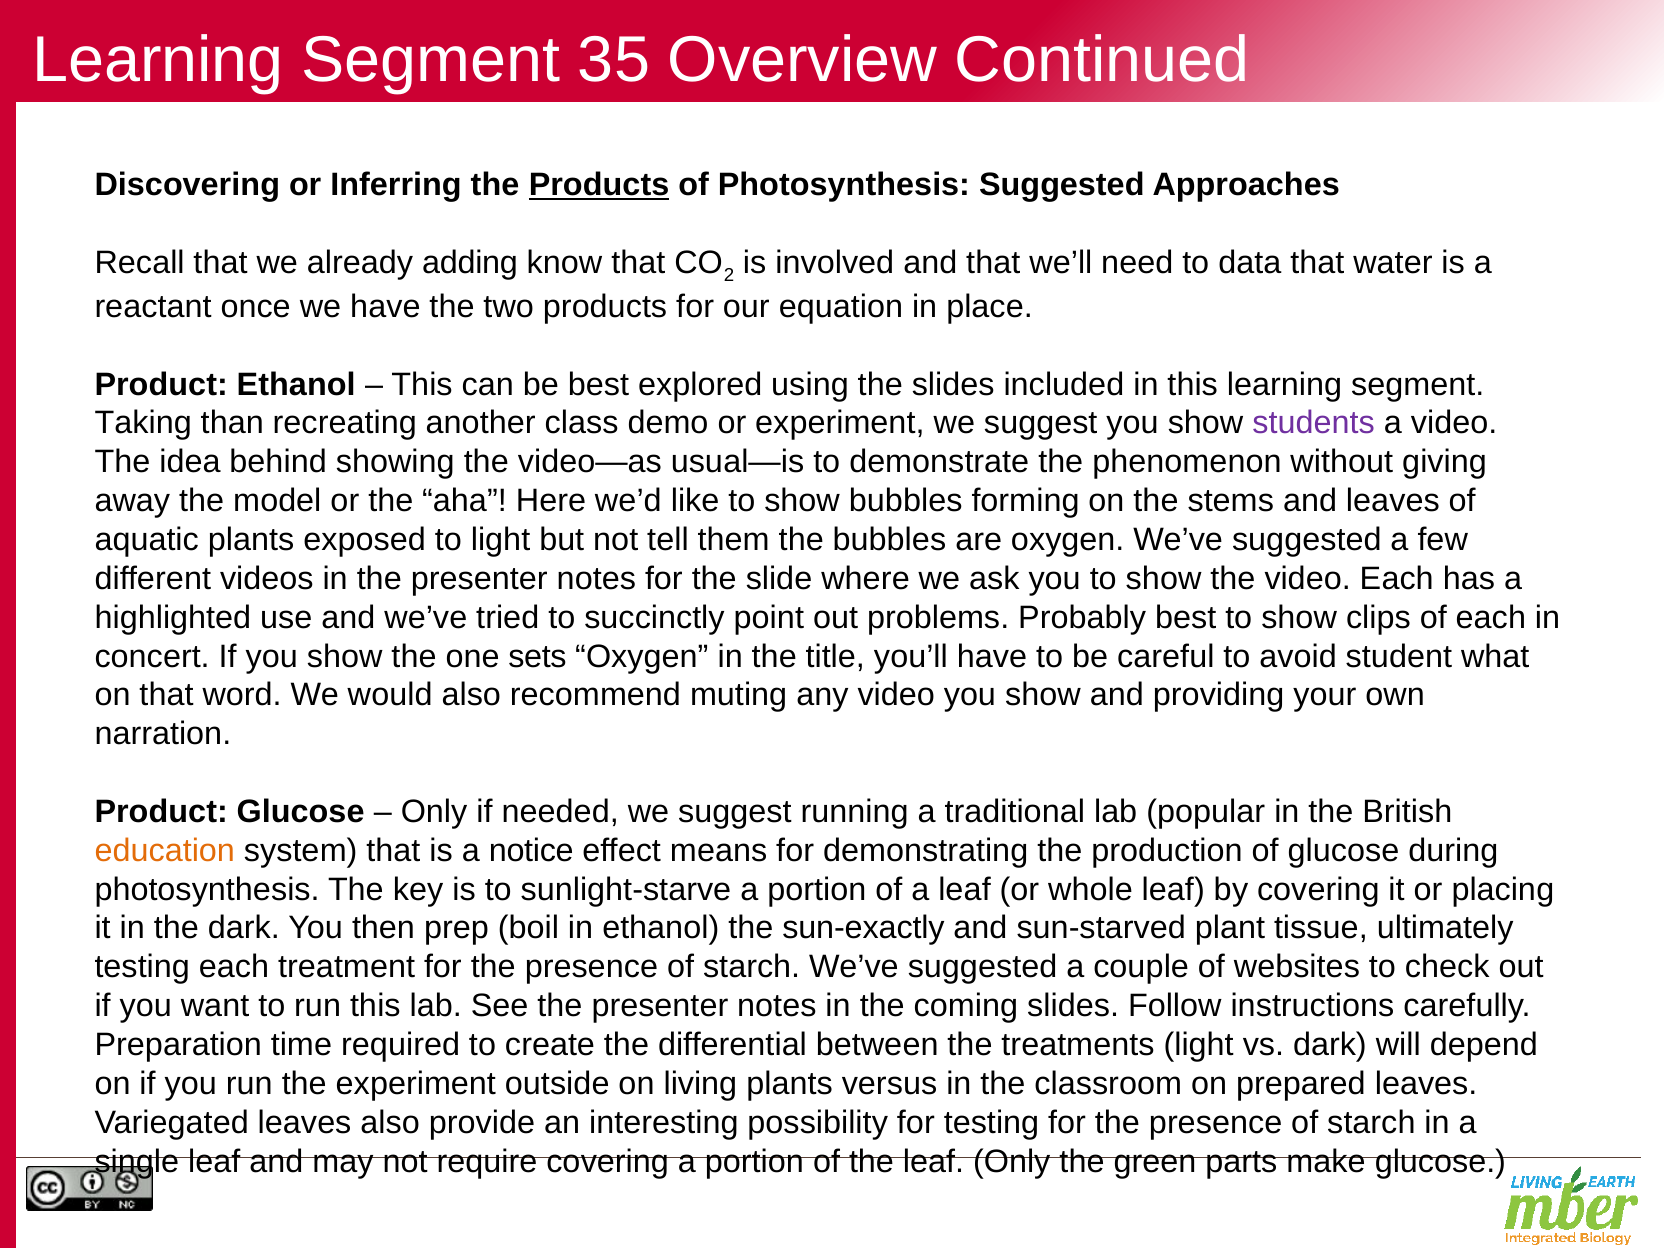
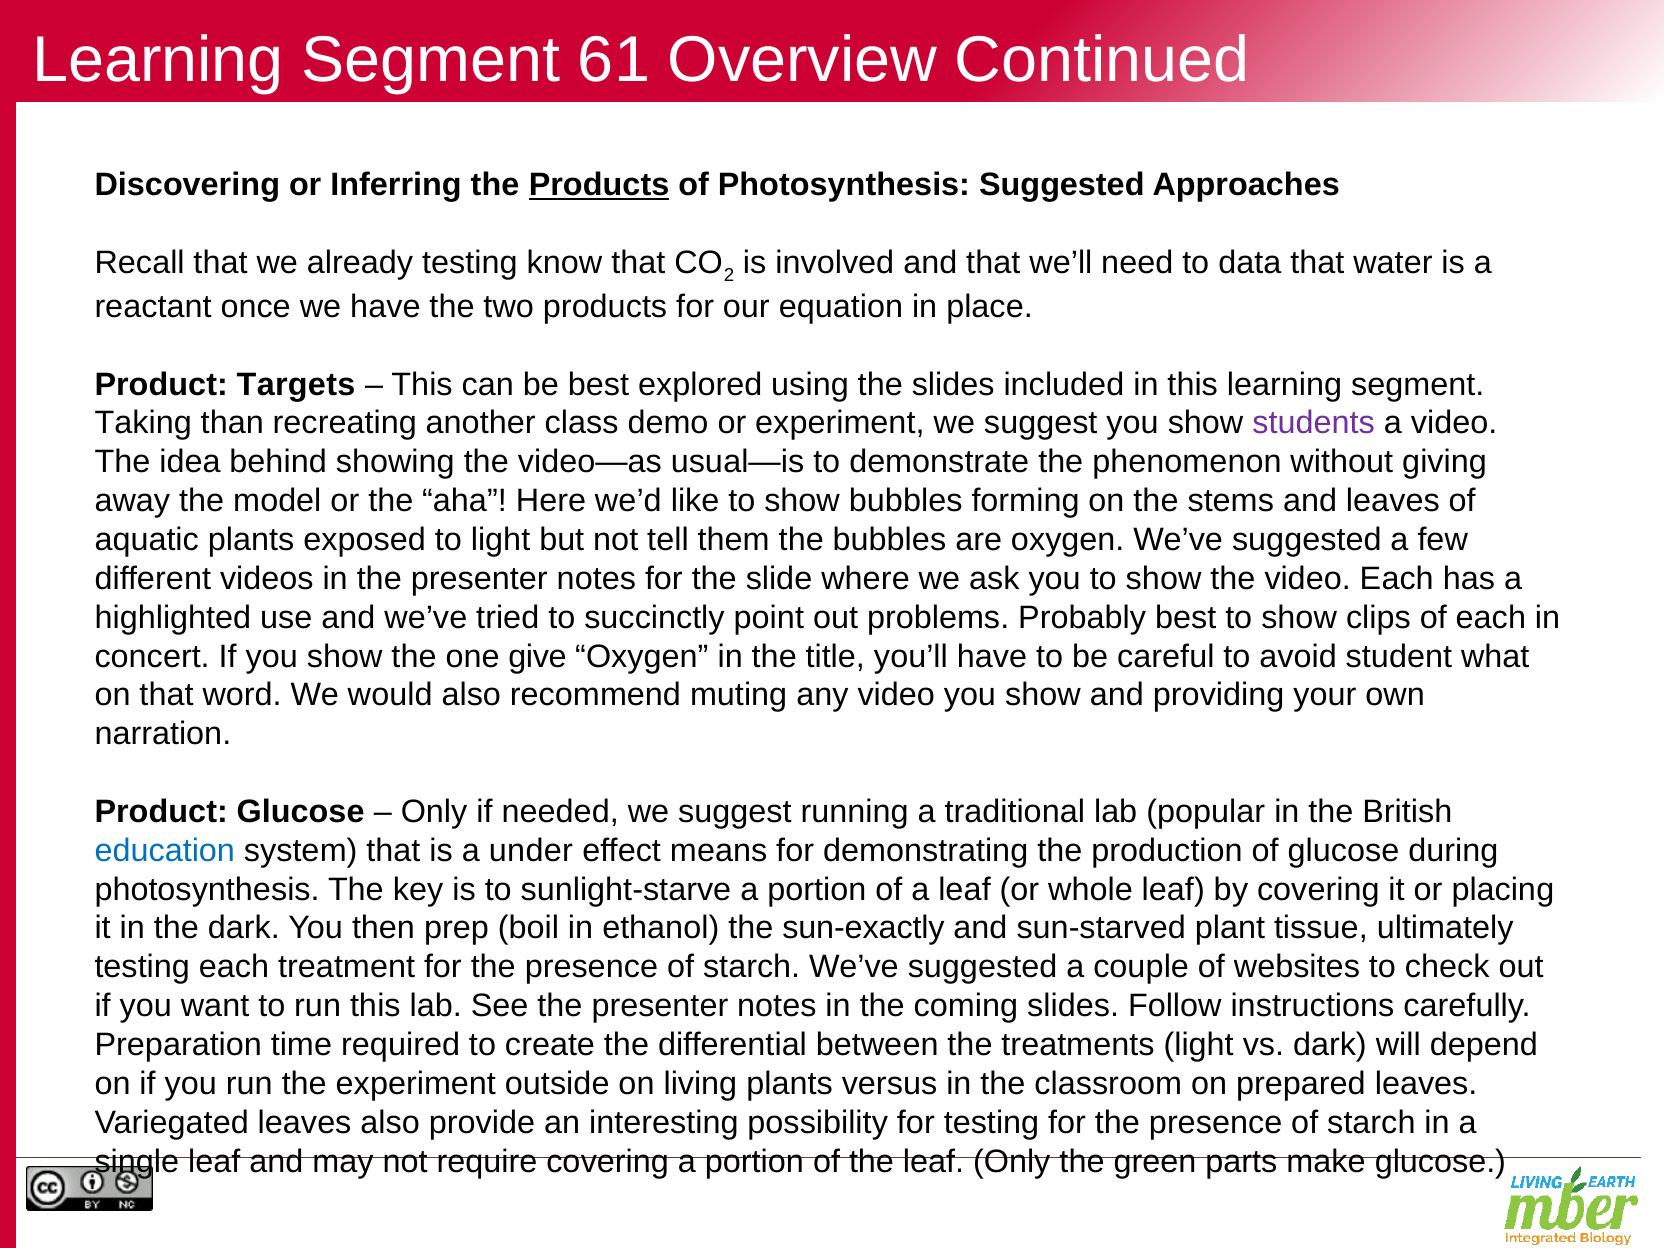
35: 35 -> 61
already adding: adding -> testing
Product Ethanol: Ethanol -> Targets
sets: sets -> give
education colour: orange -> blue
notice: notice -> under
